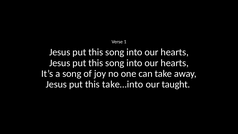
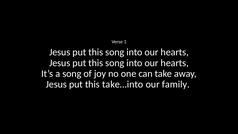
taught: taught -> family
